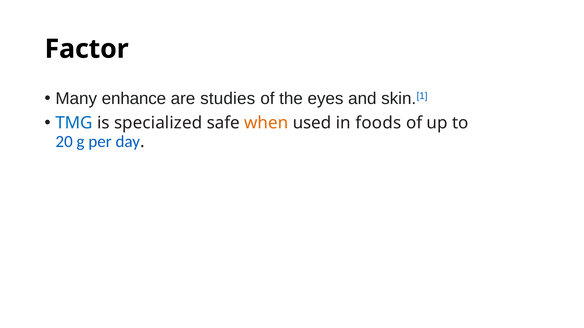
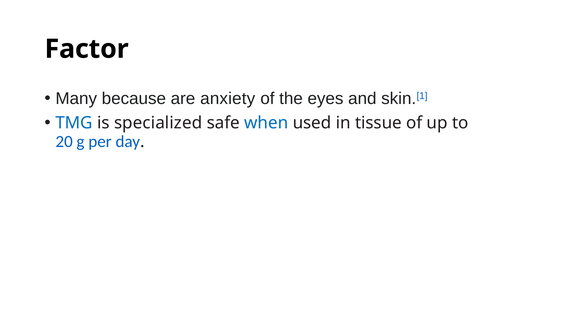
enhance: enhance -> because
studies: studies -> anxiety
when colour: orange -> blue
foods: foods -> tissue
